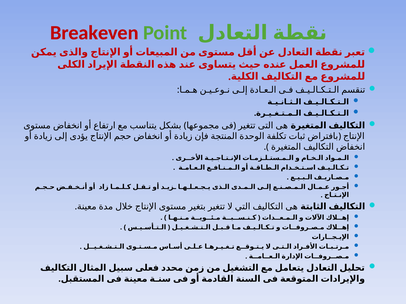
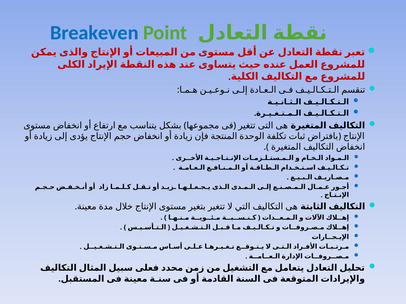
Breakeven colour: red -> blue
